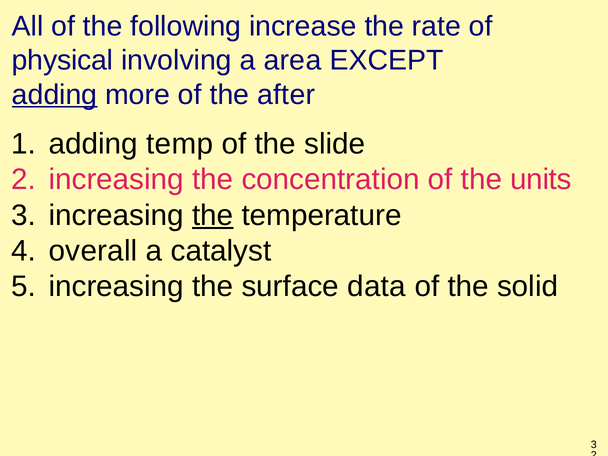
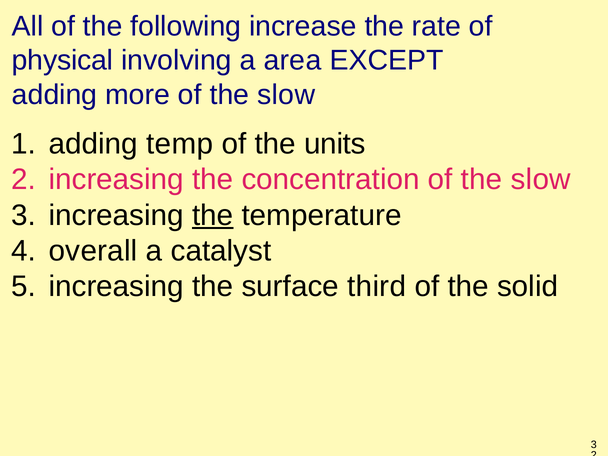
adding at (55, 95) underline: present -> none
more of the after: after -> slow
slide: slide -> units
concentration of the units: units -> slow
data: data -> third
